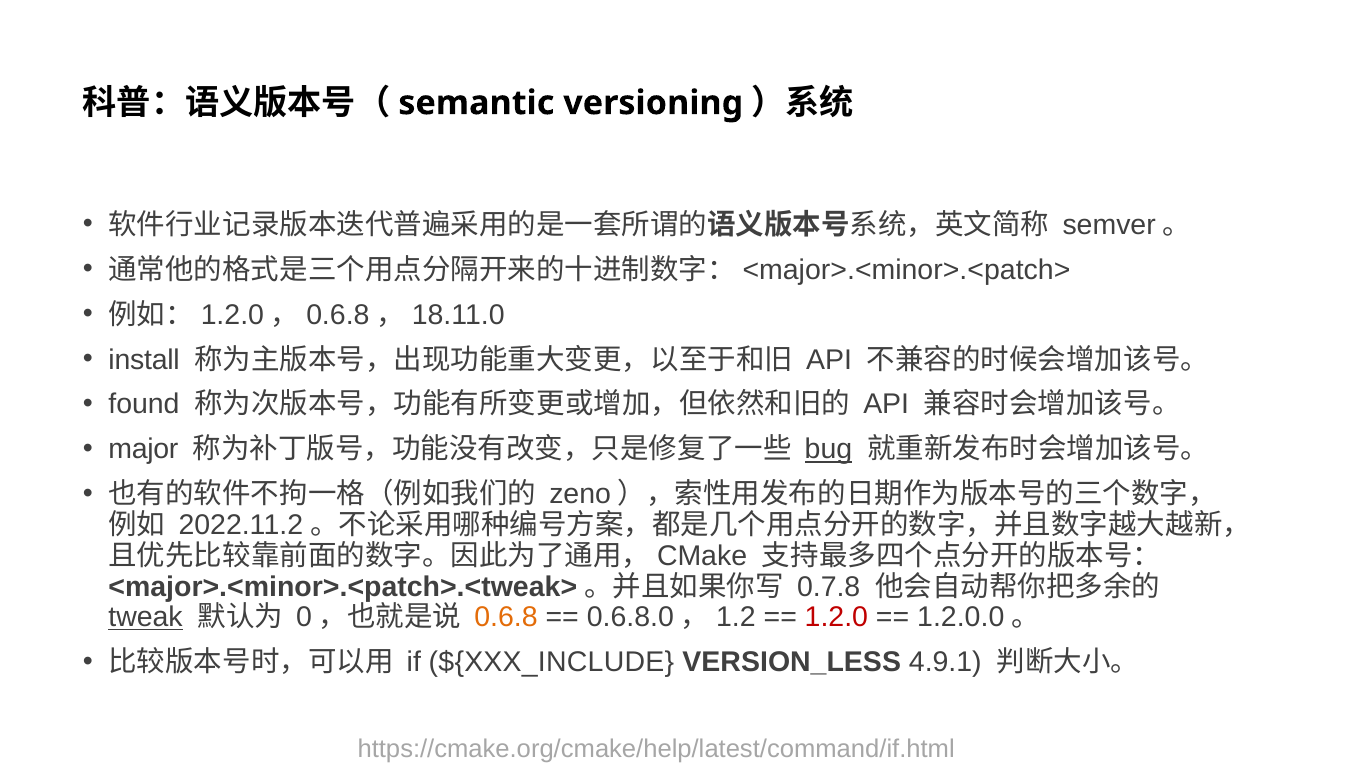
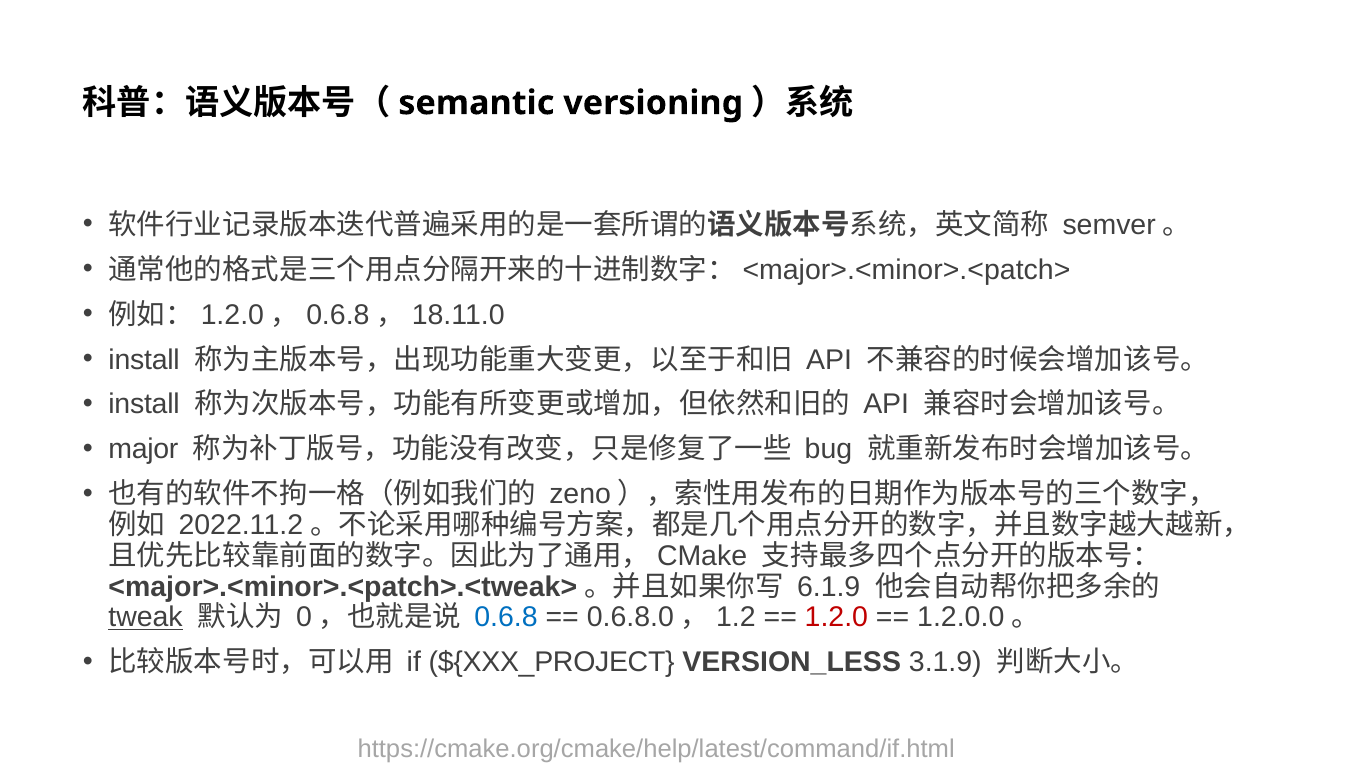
found at (144, 405): found -> install
bug underline: present -> none
0.7.8: 0.7.8 -> 6.1.9
0.6.8 colour: orange -> blue
${XXX_INCLUDE: ${XXX_INCLUDE -> ${XXX_PROJECT
4.9.1: 4.9.1 -> 3.1.9
